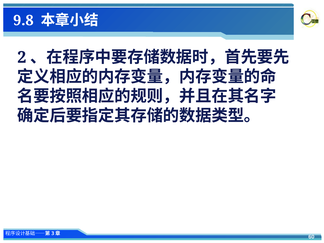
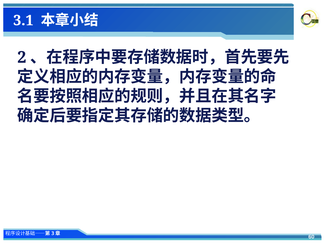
9.8: 9.8 -> 3.1
